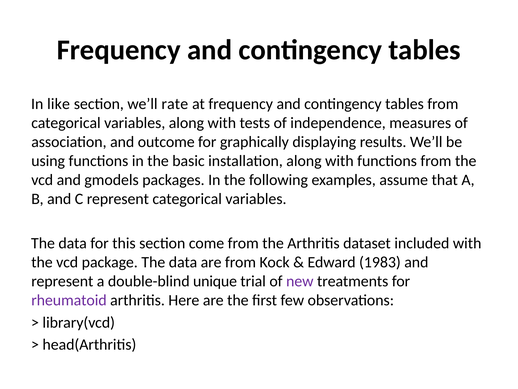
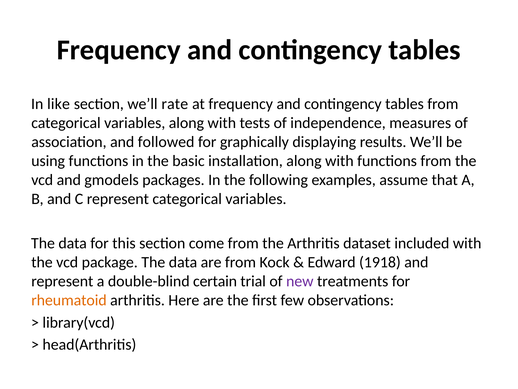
outcome: outcome -> followed
1983: 1983 -> 1918
unique: unique -> certain
rheumatoid colour: purple -> orange
